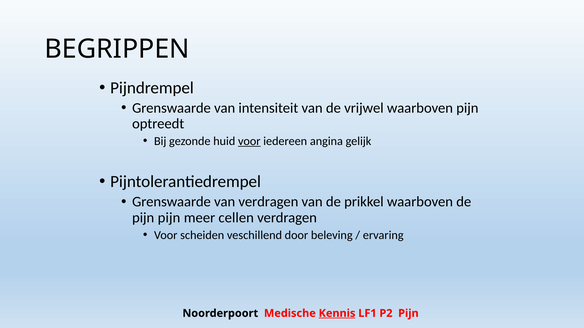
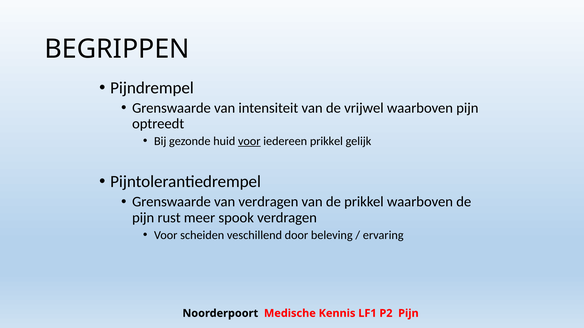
iedereen angina: angina -> prikkel
pijn pijn: pijn -> rust
cellen: cellen -> spook
Kennis underline: present -> none
